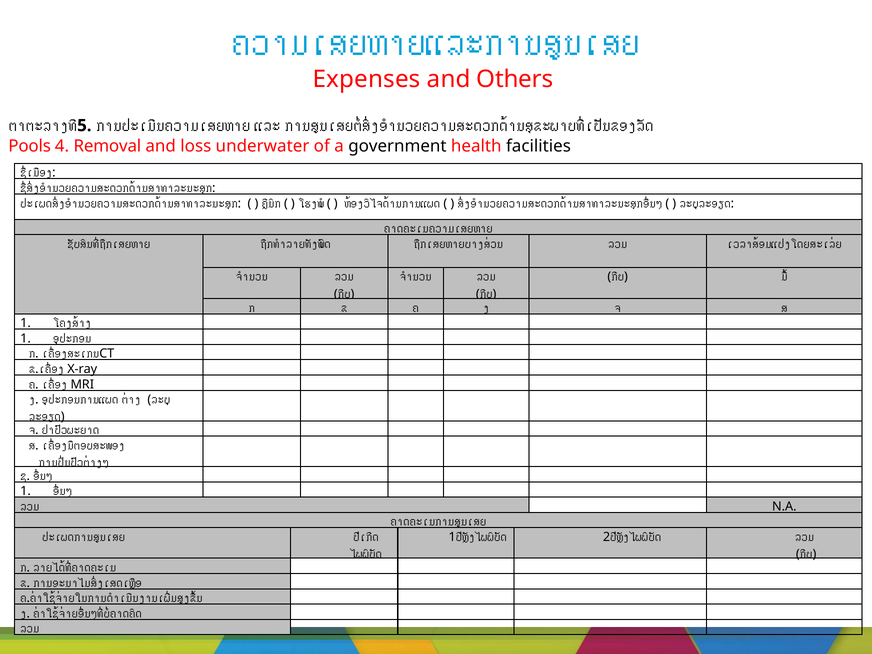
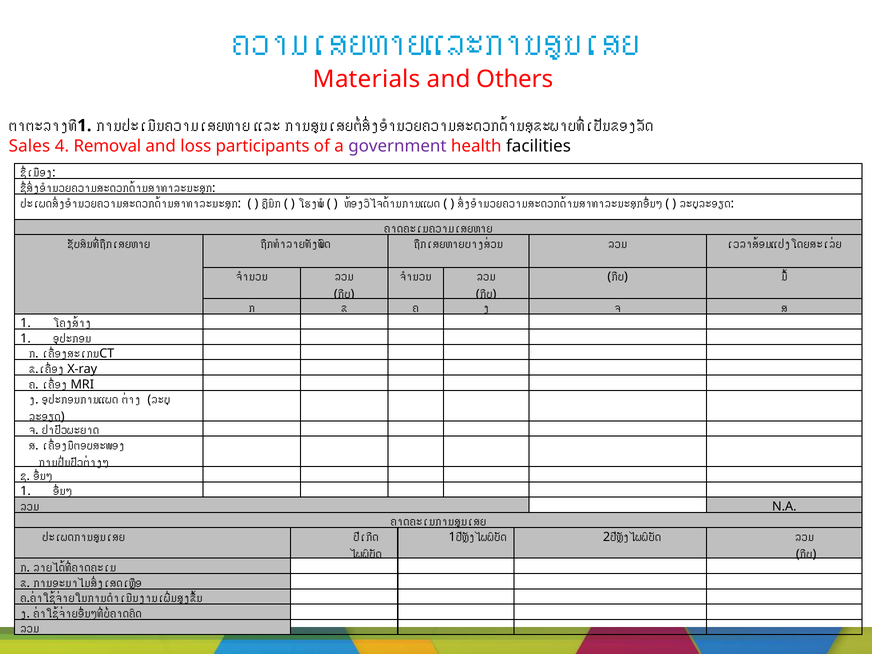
Expenses: Expenses -> Materials
5 at (84, 126): 5 -> 1
Pools: Pools -> Sales
underwater: underwater -> participants
government colour: black -> purple
